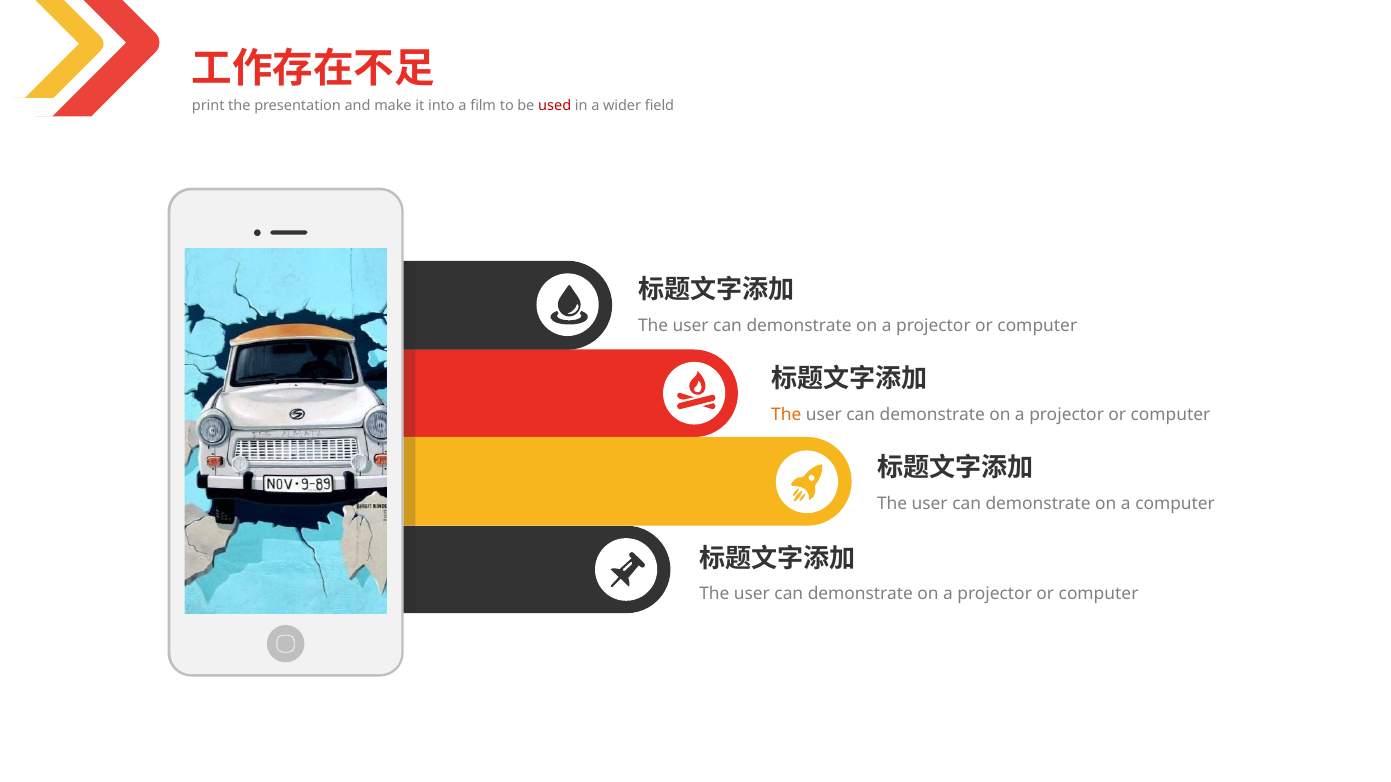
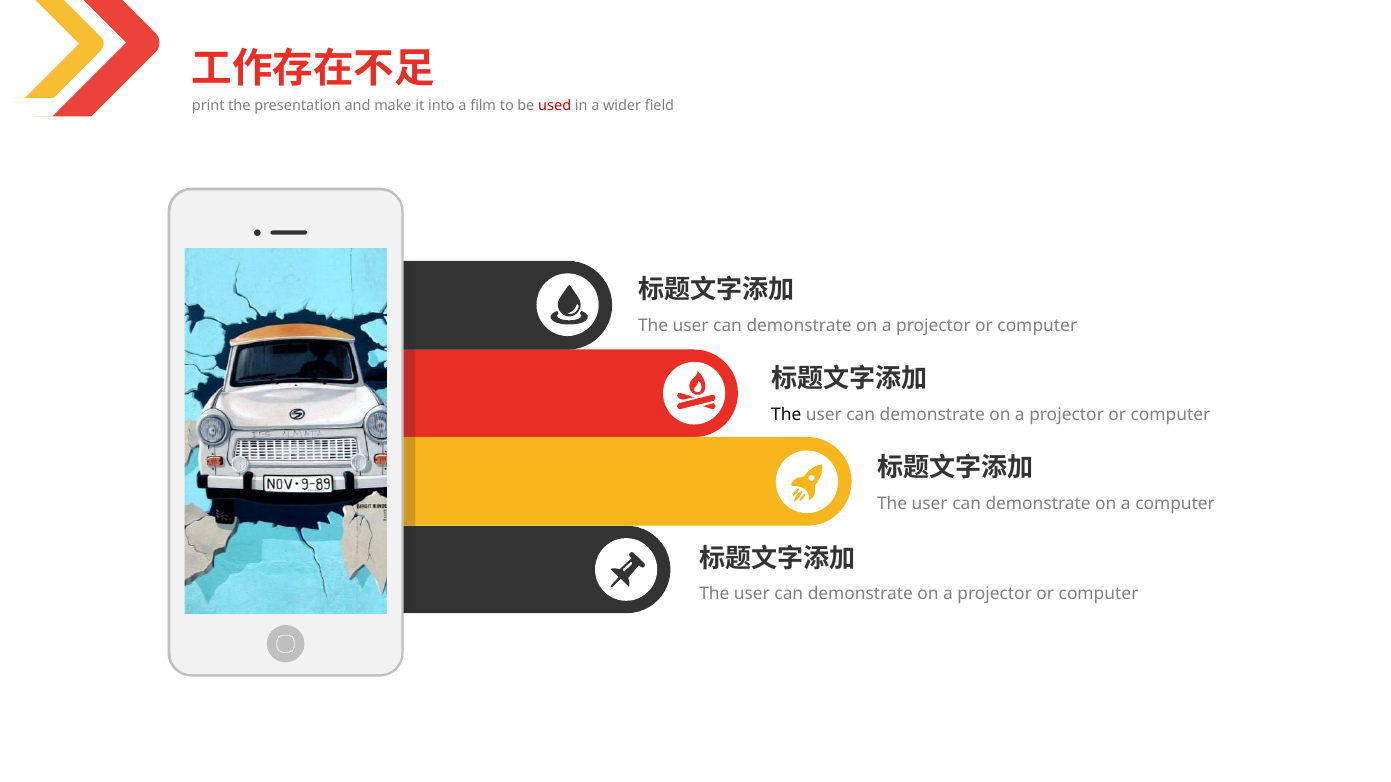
The at (786, 415) colour: orange -> black
